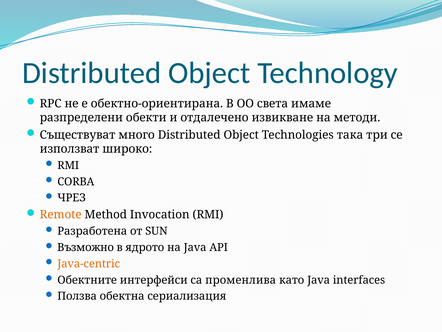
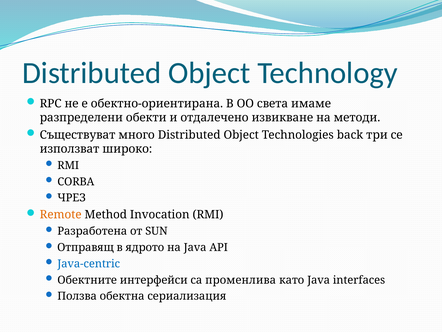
така: така -> back
Възможно: Възможно -> Отправящ
Java-centric colour: orange -> blue
